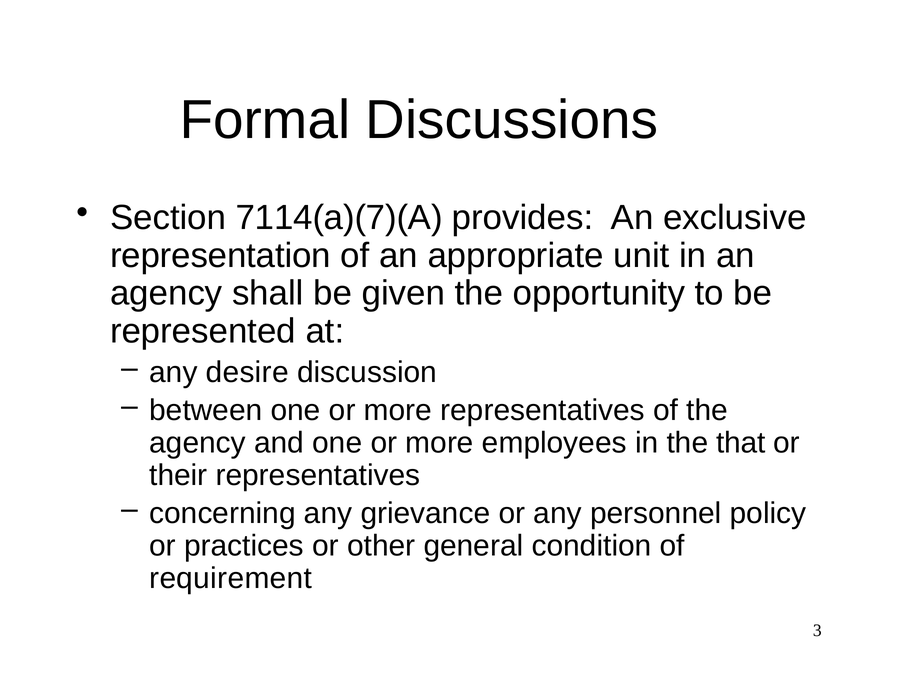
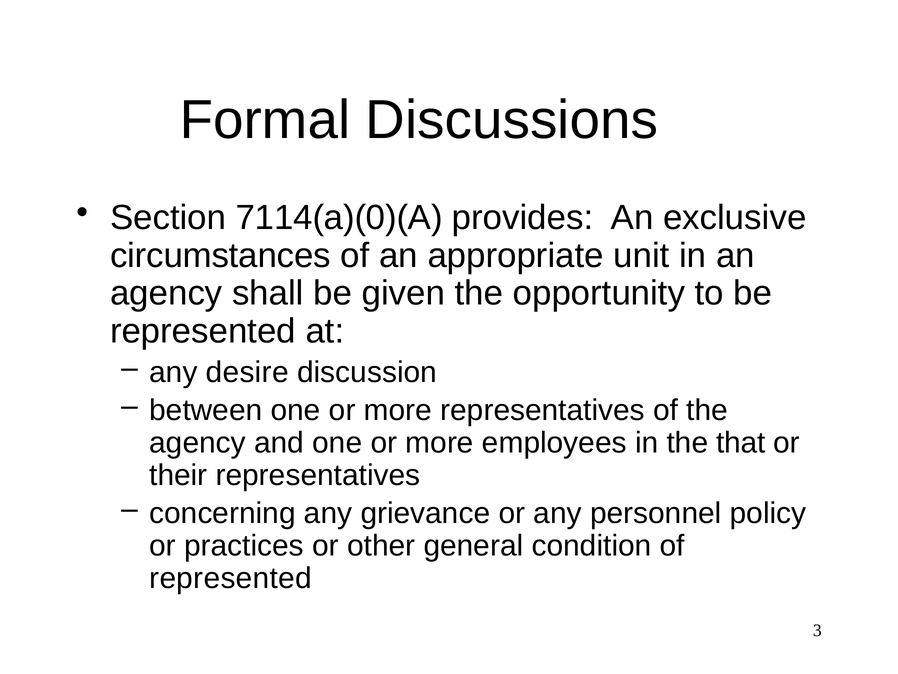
7114(a)(7)(A: 7114(a)(7)(A -> 7114(a)(0)(A
representation: representation -> circumstances
requirement at (231, 578): requirement -> represented
